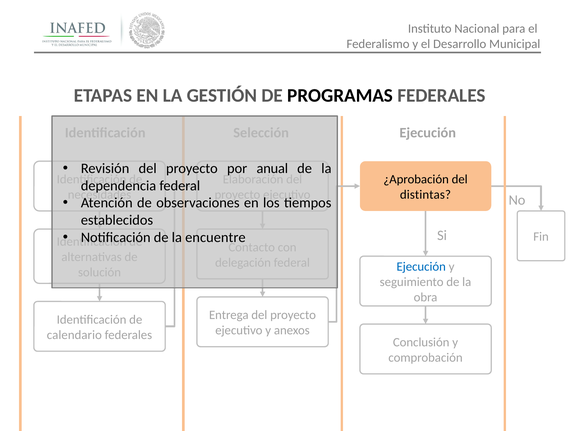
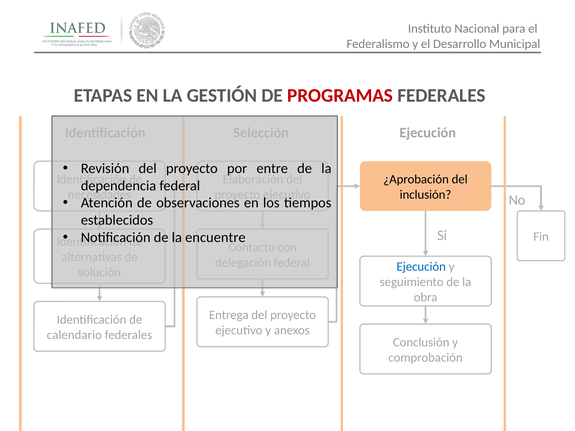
PROGRAMAS colour: black -> red
anual: anual -> entre
distintas: distintas -> inclusión
